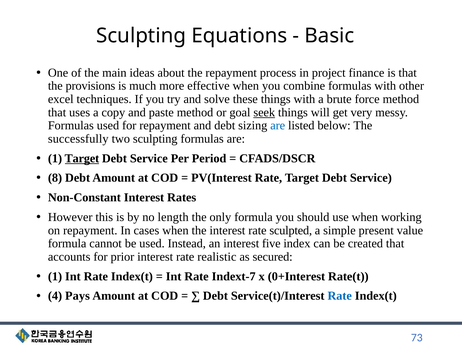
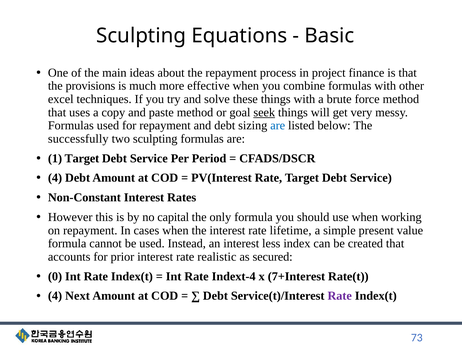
Target at (82, 158) underline: present -> none
8 at (55, 178): 8 -> 4
length: length -> capital
sculpted: sculpted -> lifetime
five: five -> less
1 at (55, 276): 1 -> 0
Indext-7: Indext-7 -> Indext-4
0+Interest: 0+Interest -> 7+Interest
Pays: Pays -> Next
Rate at (340, 296) colour: blue -> purple
